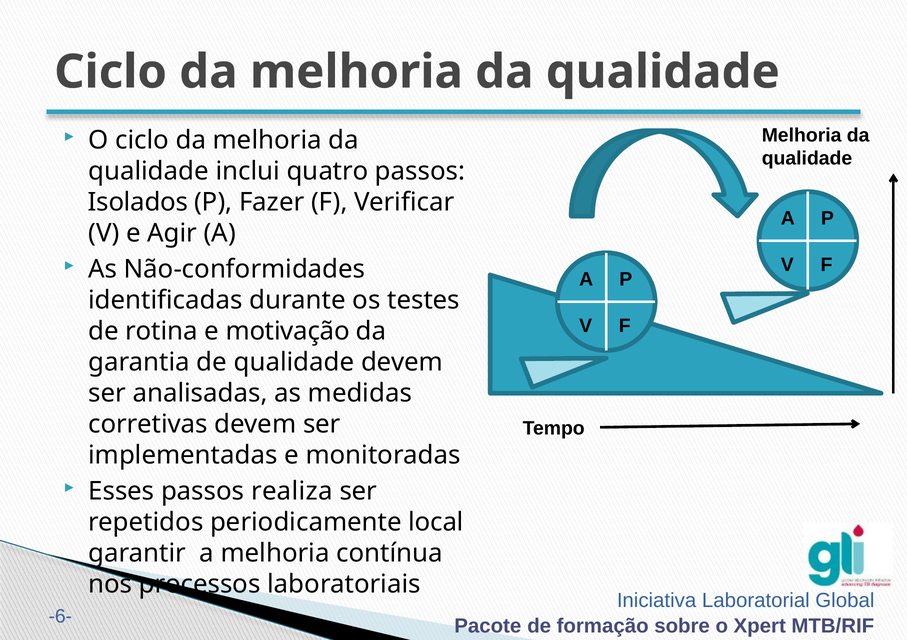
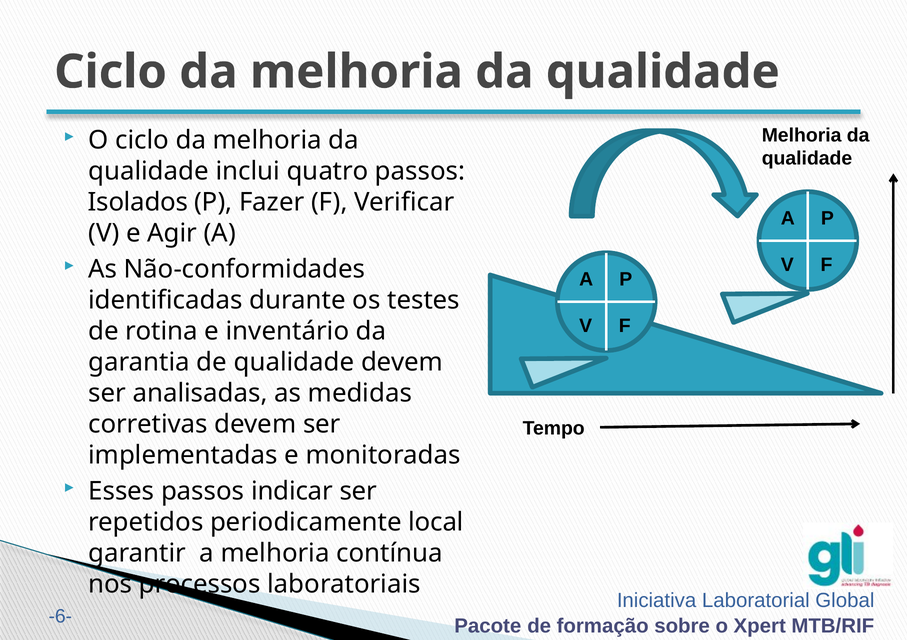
motivação: motivação -> inventário
realiza: realiza -> indicar
